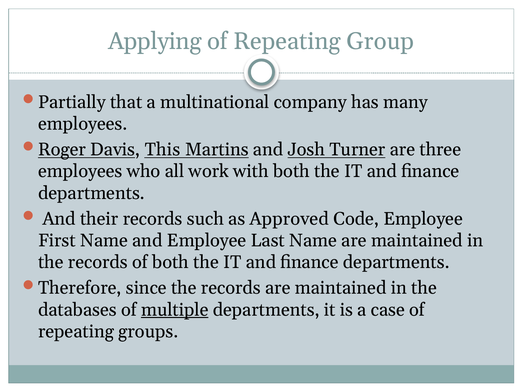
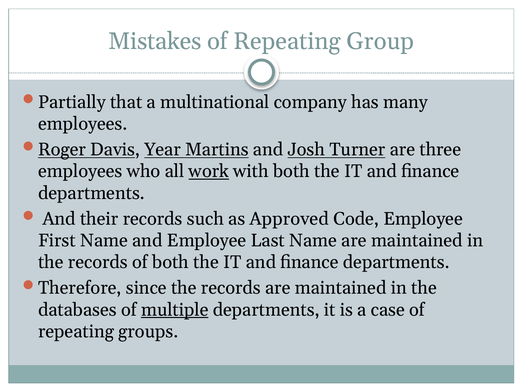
Applying: Applying -> Mistakes
This: This -> Year
work underline: none -> present
